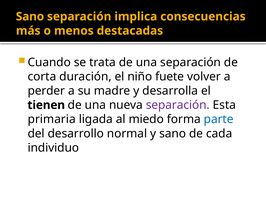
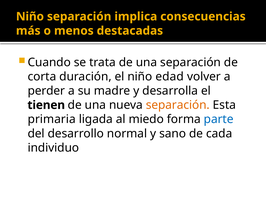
Sano at (30, 16): Sano -> Niño
fuete: fuete -> edad
separación at (178, 105) colour: purple -> orange
